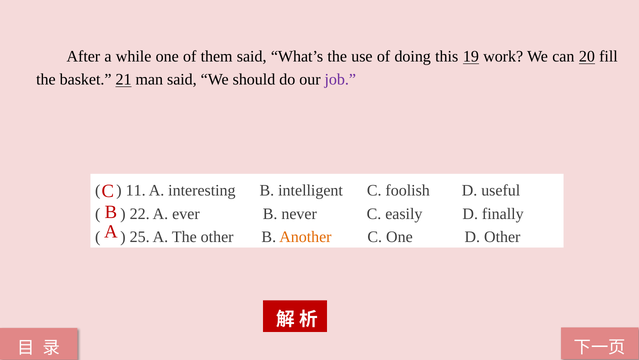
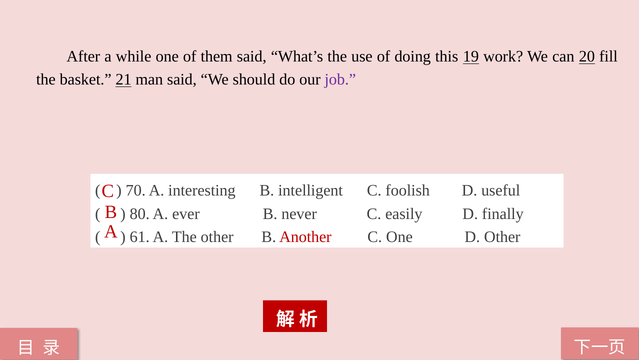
11: 11 -> 70
22: 22 -> 80
25: 25 -> 61
Another colour: orange -> red
